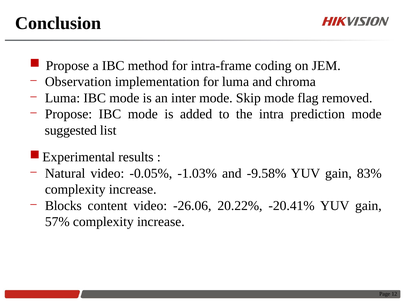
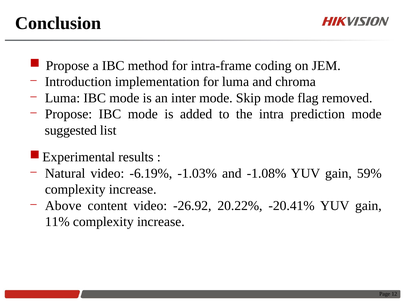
Observation: Observation -> Introduction
-0.05%: -0.05% -> -6.19%
-9.58%: -9.58% -> -1.08%
83%: 83% -> 59%
Blocks: Blocks -> Above
-26.06: -26.06 -> -26.92
57%: 57% -> 11%
